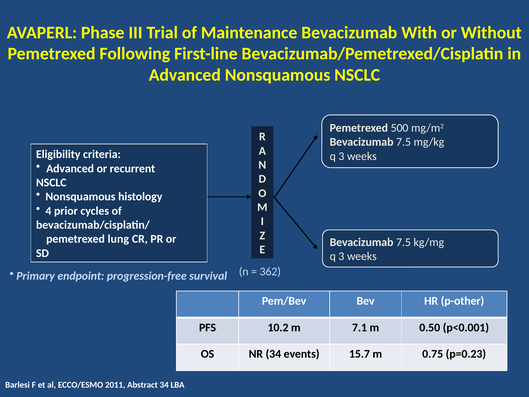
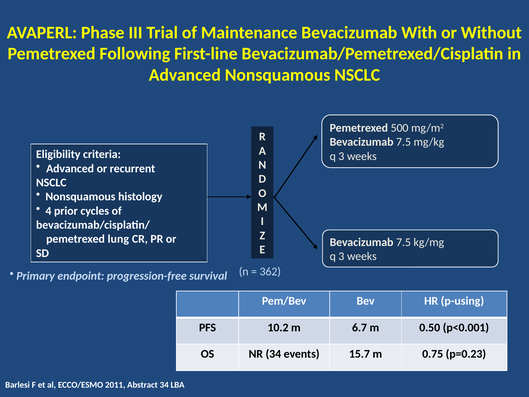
p-other: p-other -> p-using
7.1: 7.1 -> 6.7
